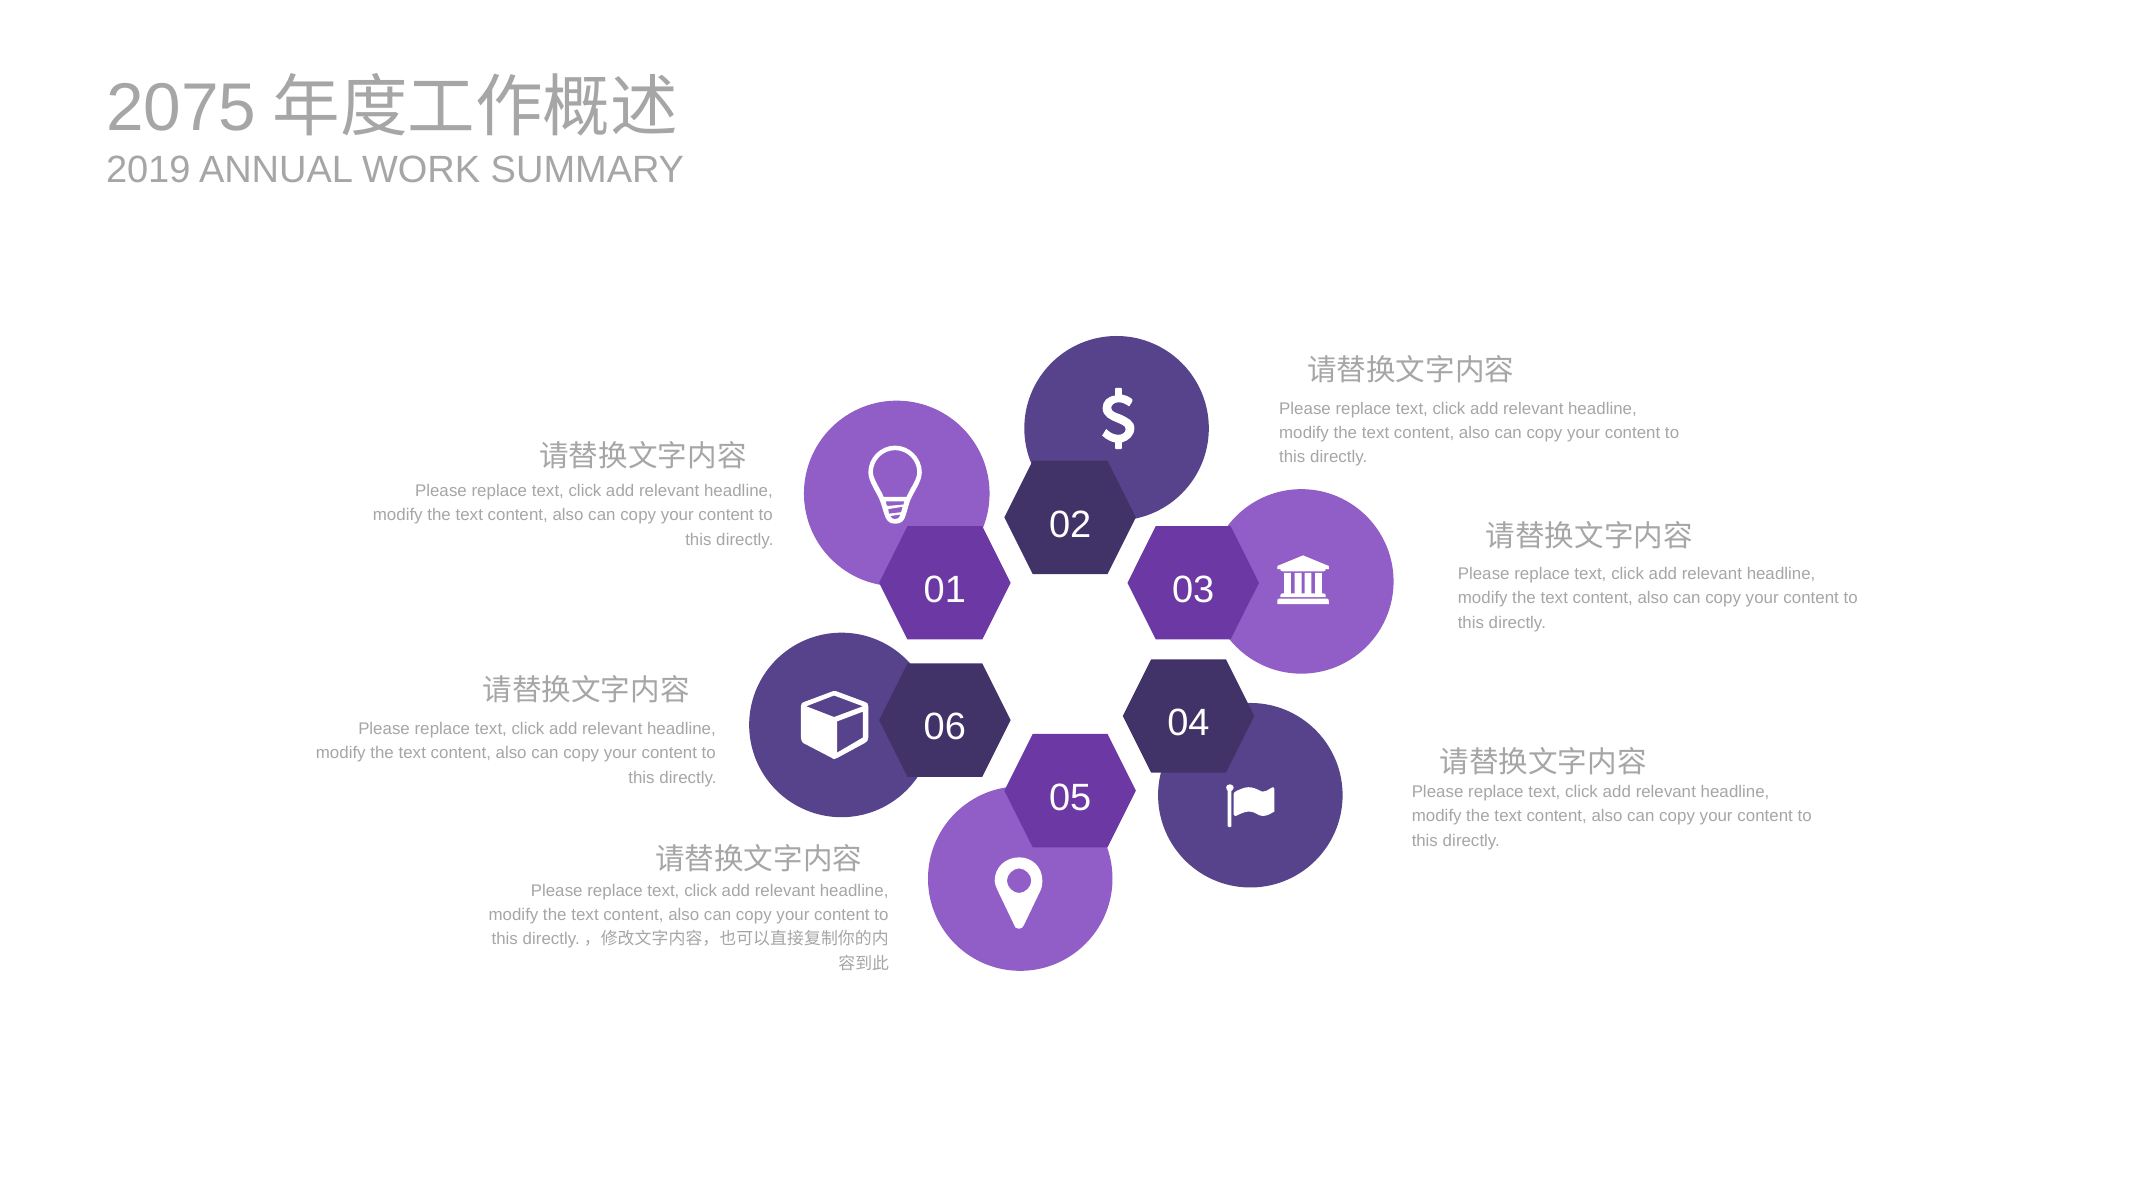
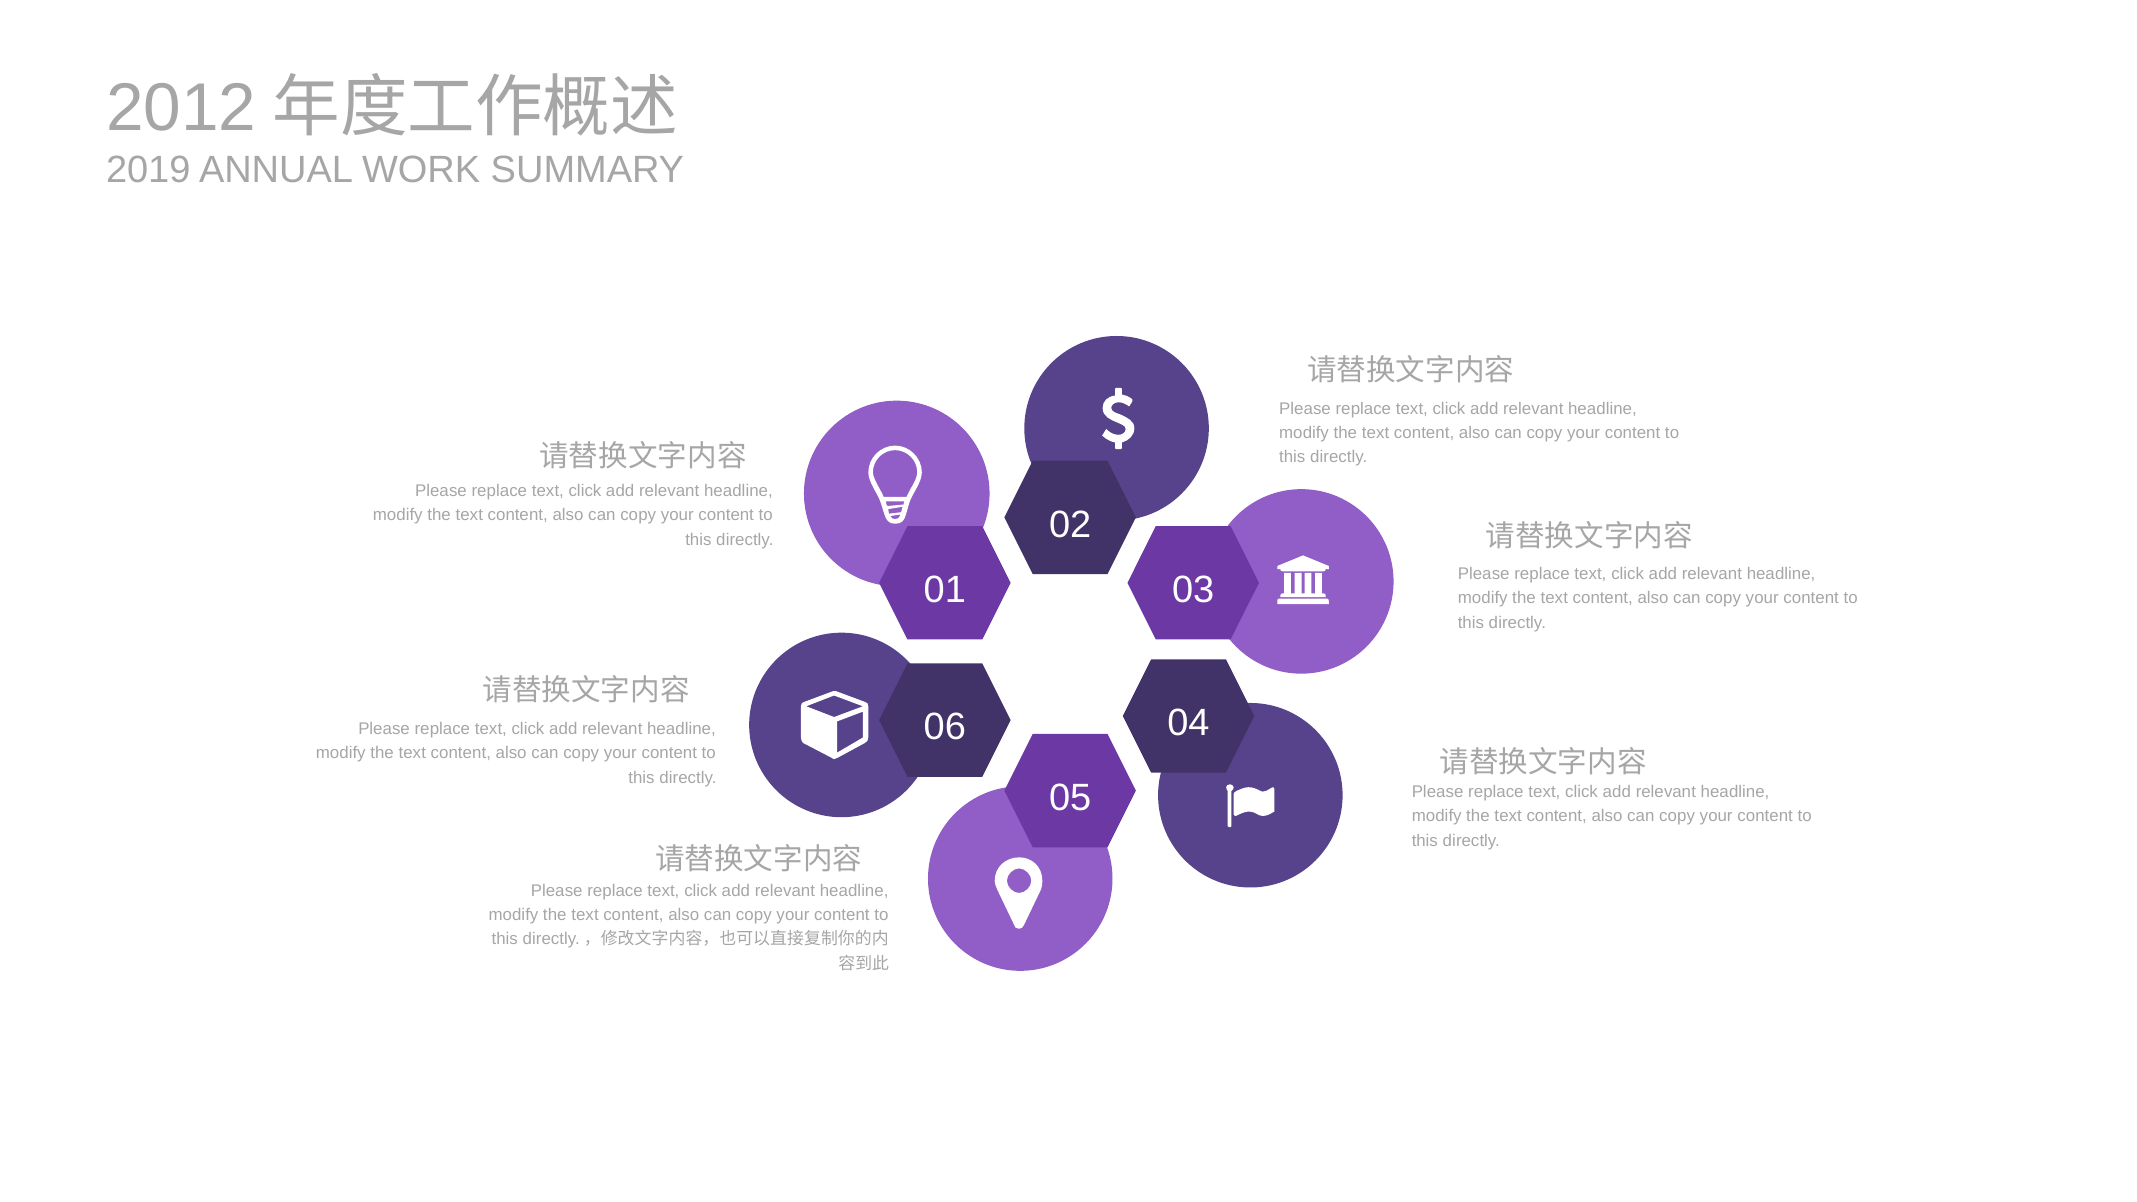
2075: 2075 -> 2012
